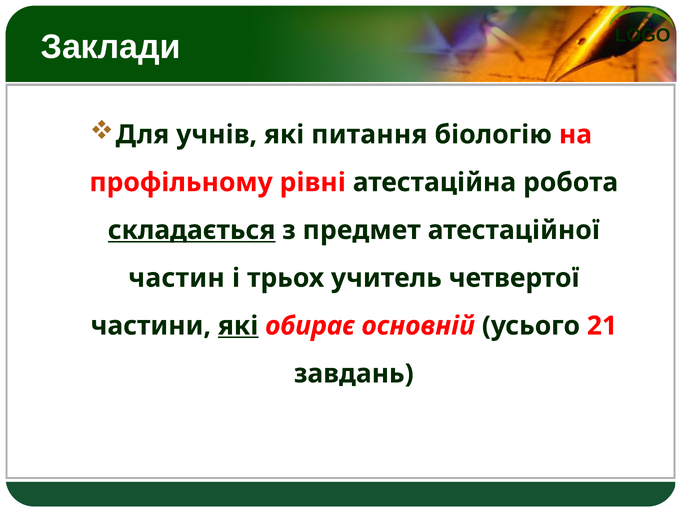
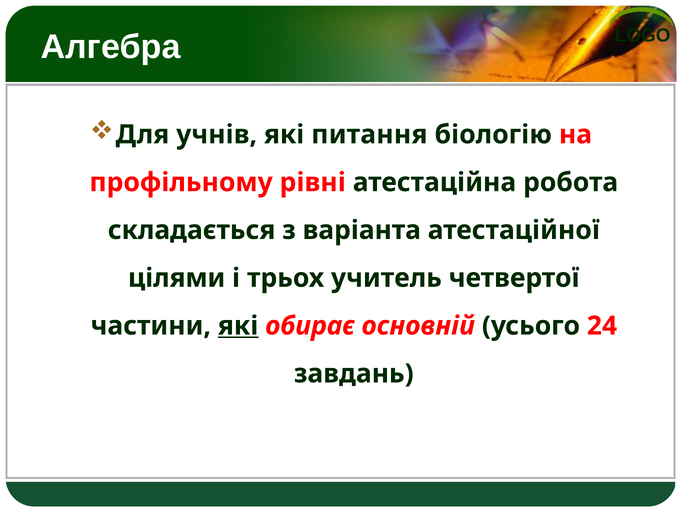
Заклади: Заклади -> Алгебра
складається underline: present -> none
предмет: предмет -> варіанта
частин: частин -> цілями
21: 21 -> 24
